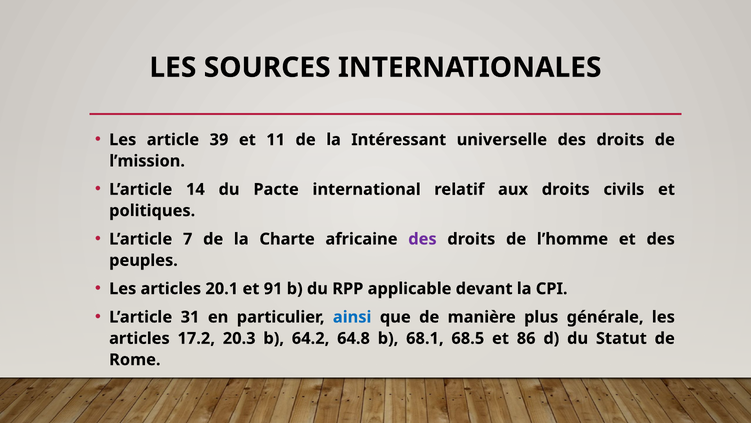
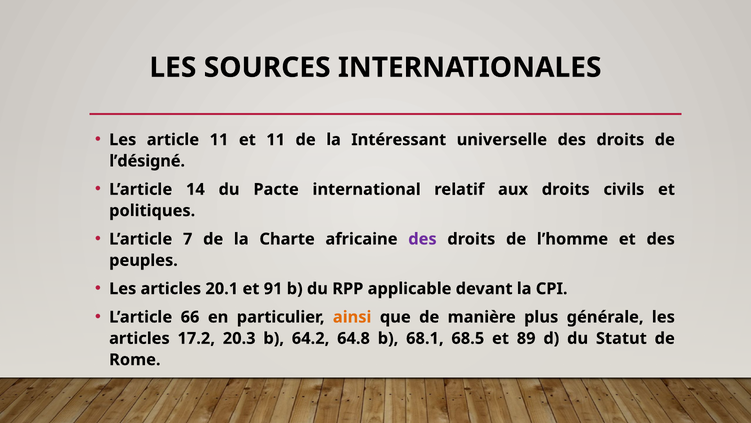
article 39: 39 -> 11
l’mission: l’mission -> l’désigné
31: 31 -> 66
ainsi colour: blue -> orange
86: 86 -> 89
